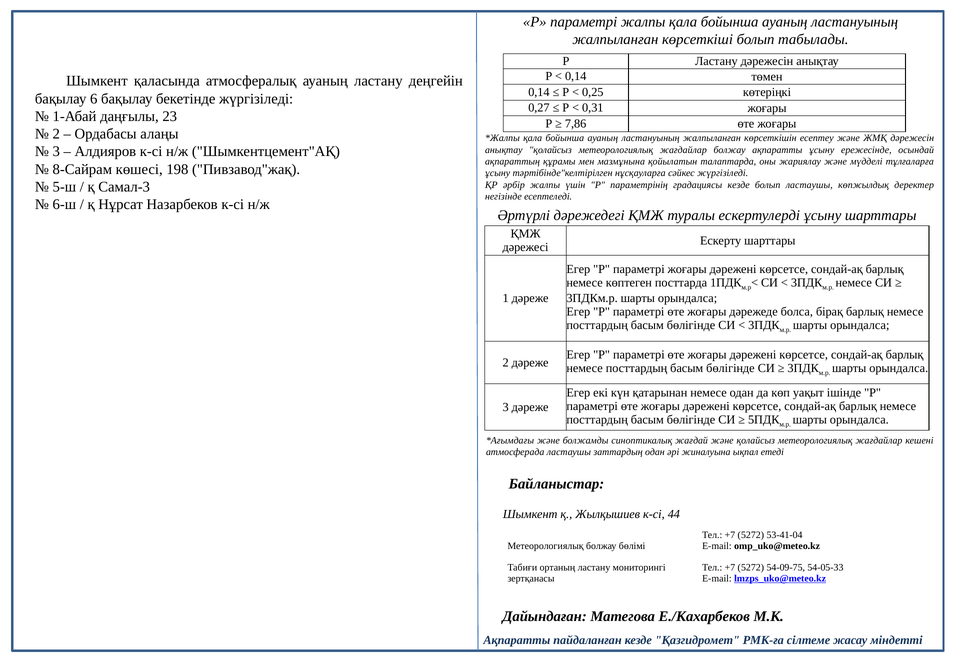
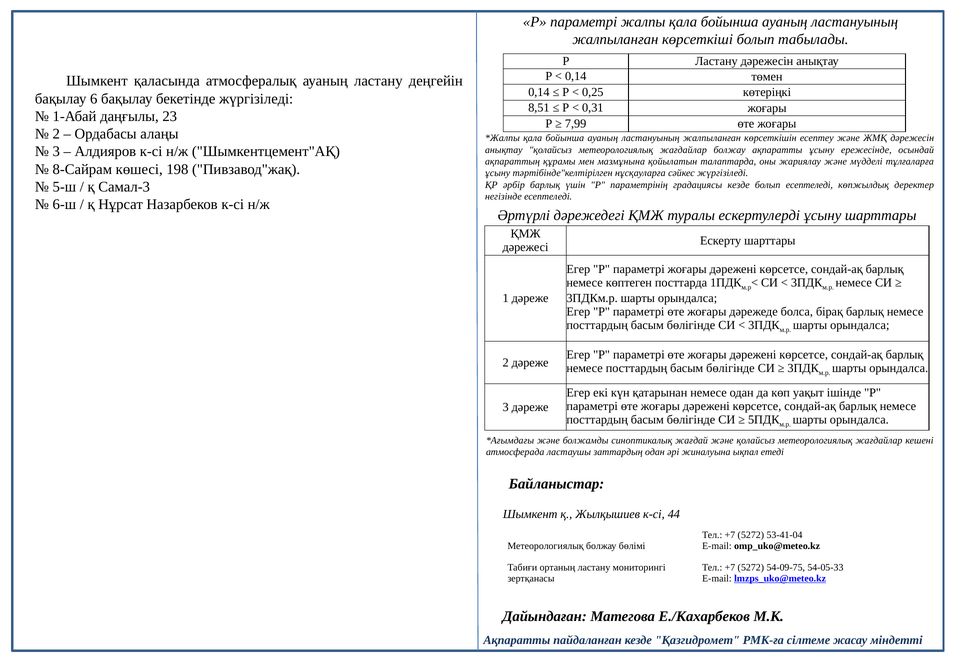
0,27: 0,27 -> 8,51
7,86: 7,86 -> 7,99
әрбір жалпы: жалпы -> барлық
болып ластаушы: ластаушы -> есептеледі
